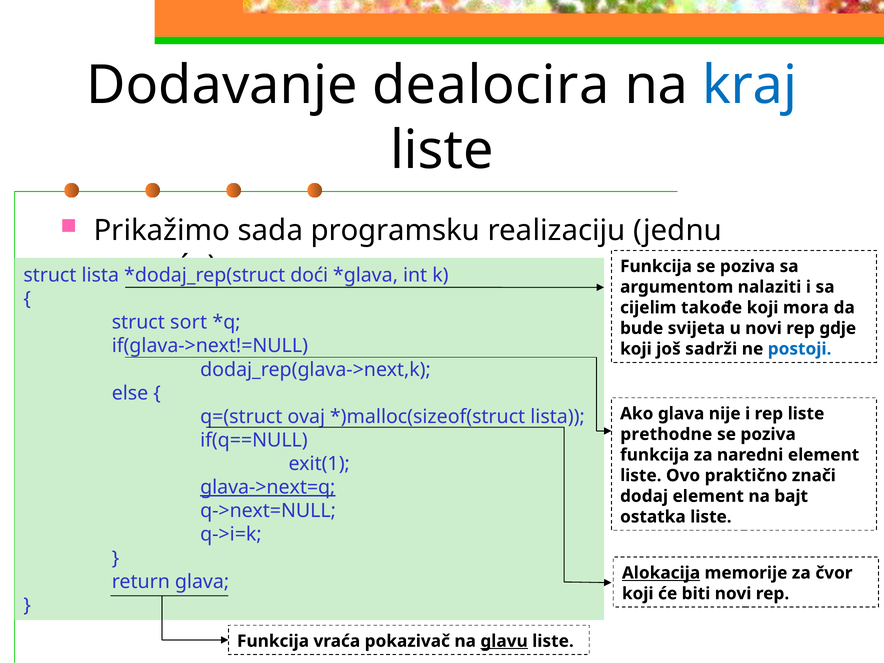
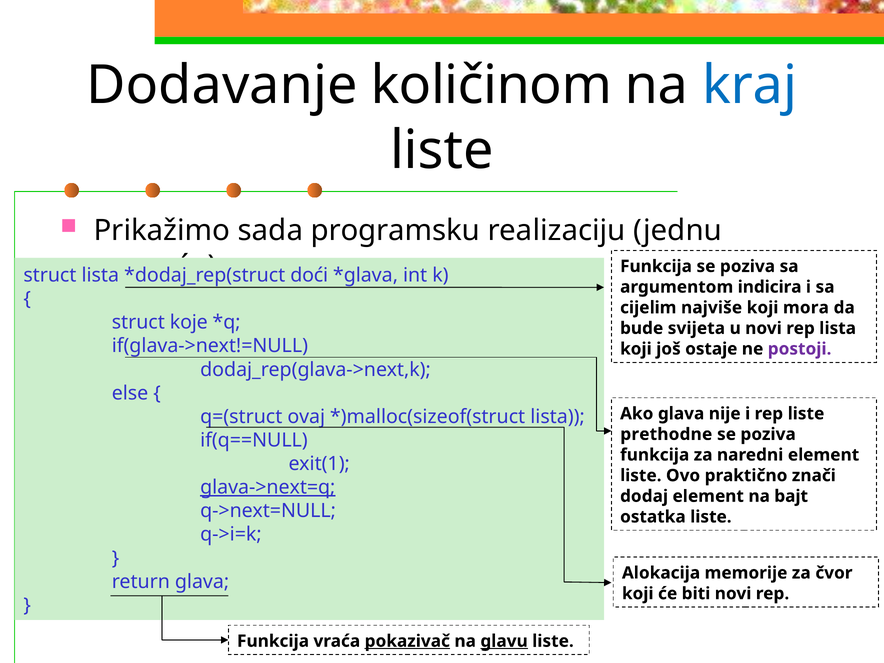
dealocira: dealocira -> količinom
nalaziti: nalaziti -> indicira
takođe: takođe -> najviše
sort: sort -> koje
rep gdje: gdje -> lista
sadrži: sadrži -> ostaje
postoji colour: blue -> purple
Alokacija underline: present -> none
pokazivač underline: none -> present
